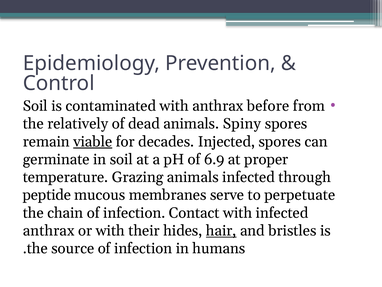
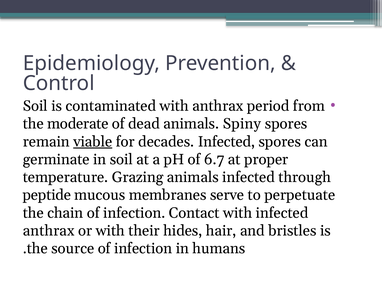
before: before -> period
relatively: relatively -> moderate
decades Injected: Injected -> Infected
6.9: 6.9 -> 6.7
hair underline: present -> none
